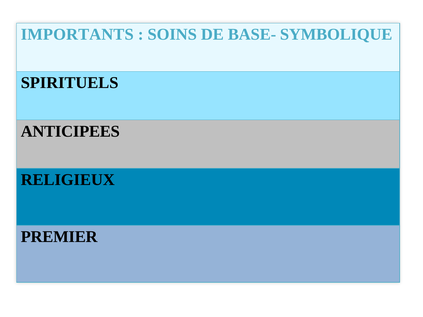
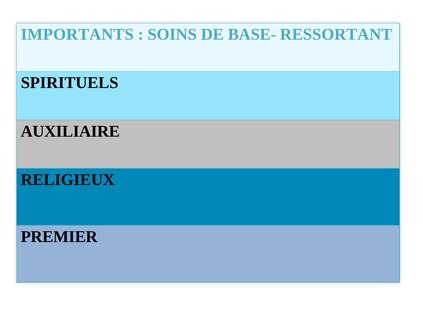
SYMBOLIQUE: SYMBOLIQUE -> RESSORTANT
ANTICIPEES: ANTICIPEES -> AUXILIAIRE
